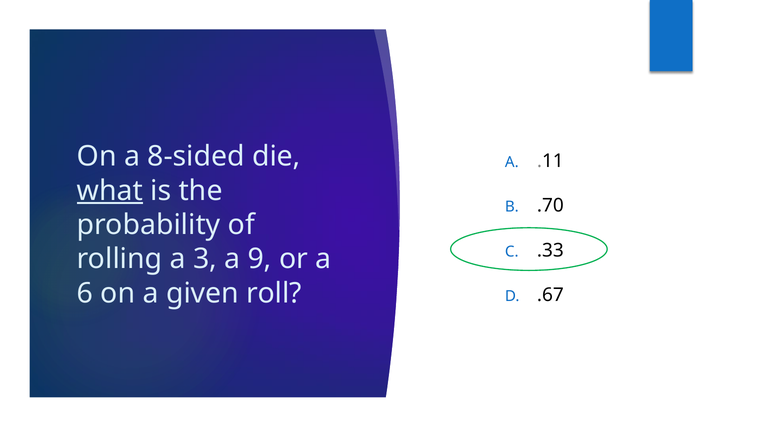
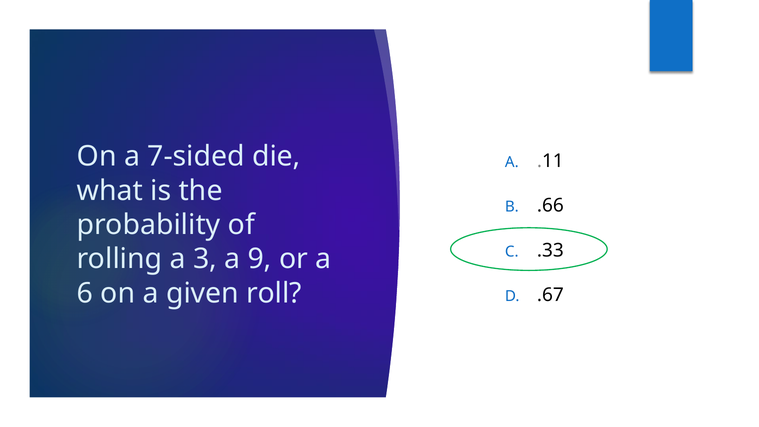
8-sided: 8-sided -> 7-sided
what underline: present -> none
.70: .70 -> .66
